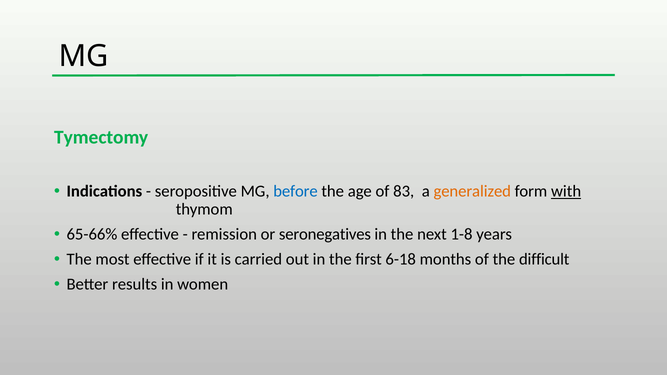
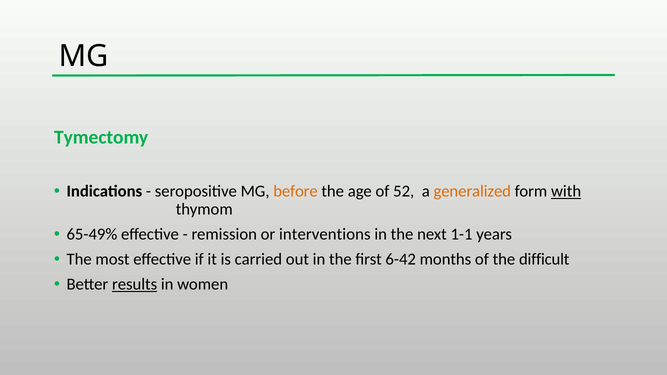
before colour: blue -> orange
83: 83 -> 52
65-66%: 65-66% -> 65-49%
seronegatives: seronegatives -> interventions
1-8: 1-8 -> 1-1
6-18: 6-18 -> 6-42
results underline: none -> present
